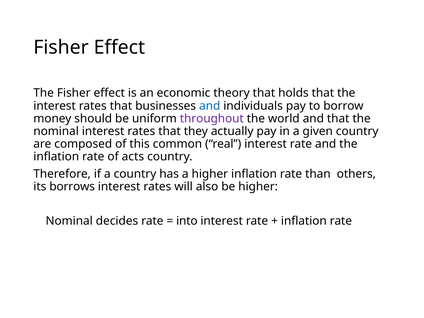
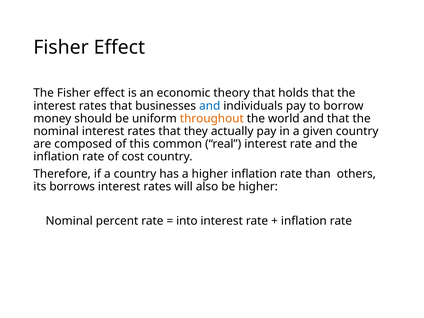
throughout colour: purple -> orange
acts: acts -> cost
decides: decides -> percent
